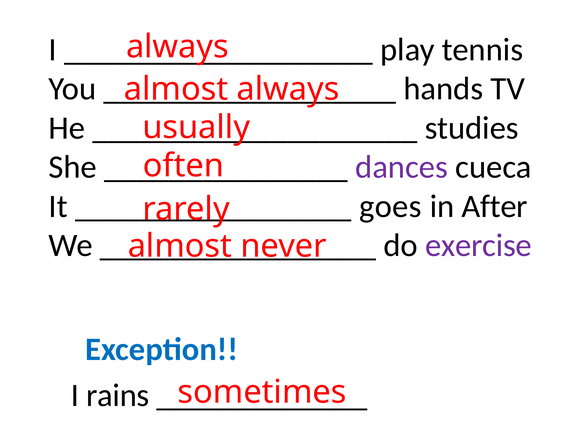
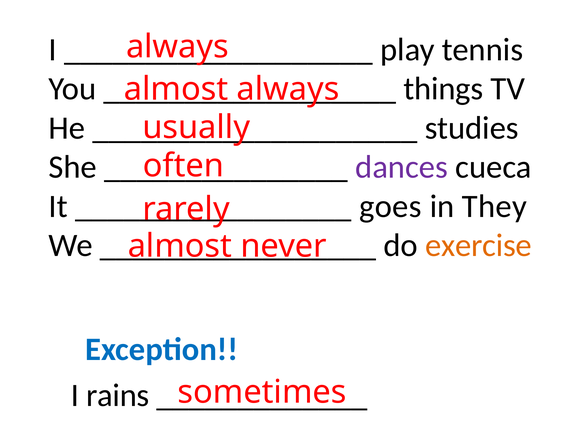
hands: hands -> things
After: After -> They
exercise colour: purple -> orange
